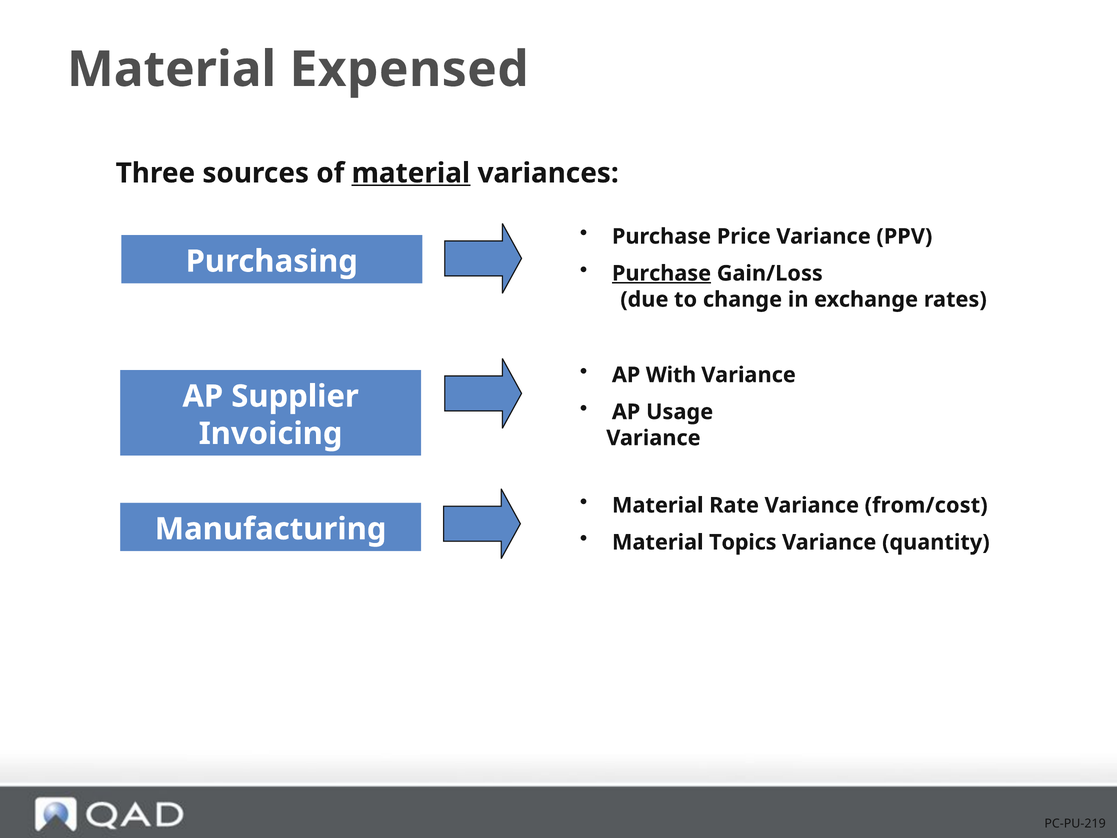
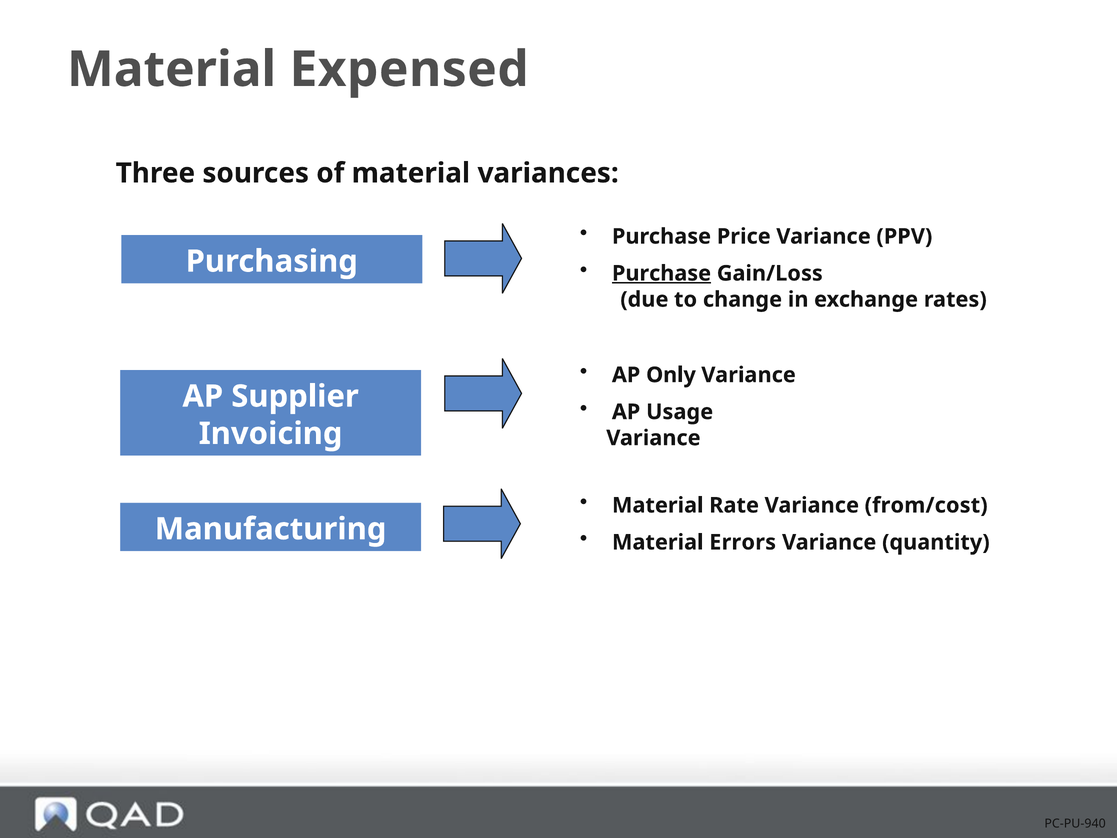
material at (411, 173) underline: present -> none
With: With -> Only
Topics: Topics -> Errors
PC-PU-219: PC-PU-219 -> PC-PU-940
